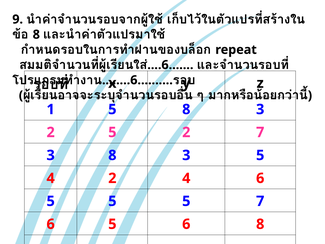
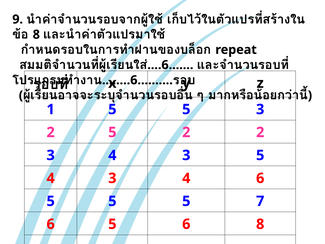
1 5 8: 8 -> 5
2 7: 7 -> 2
8 at (112, 155): 8 -> 4
2 at (112, 178): 2 -> 3
